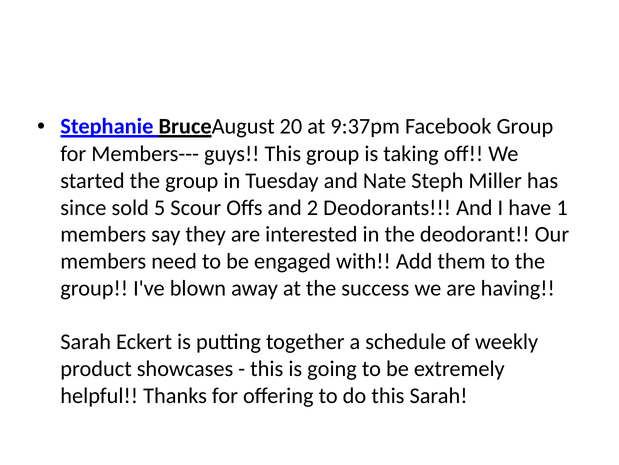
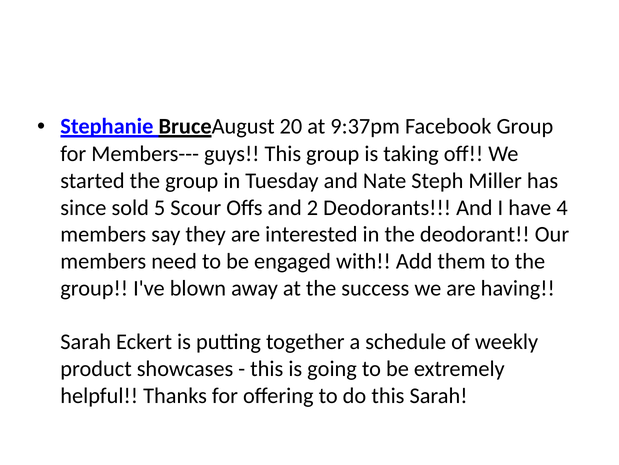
1: 1 -> 4
